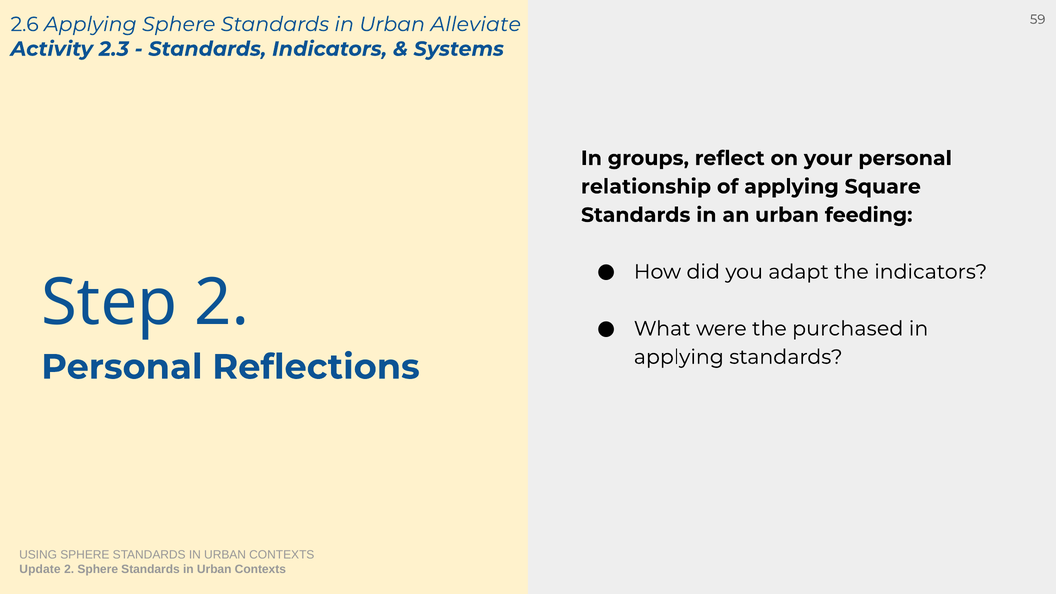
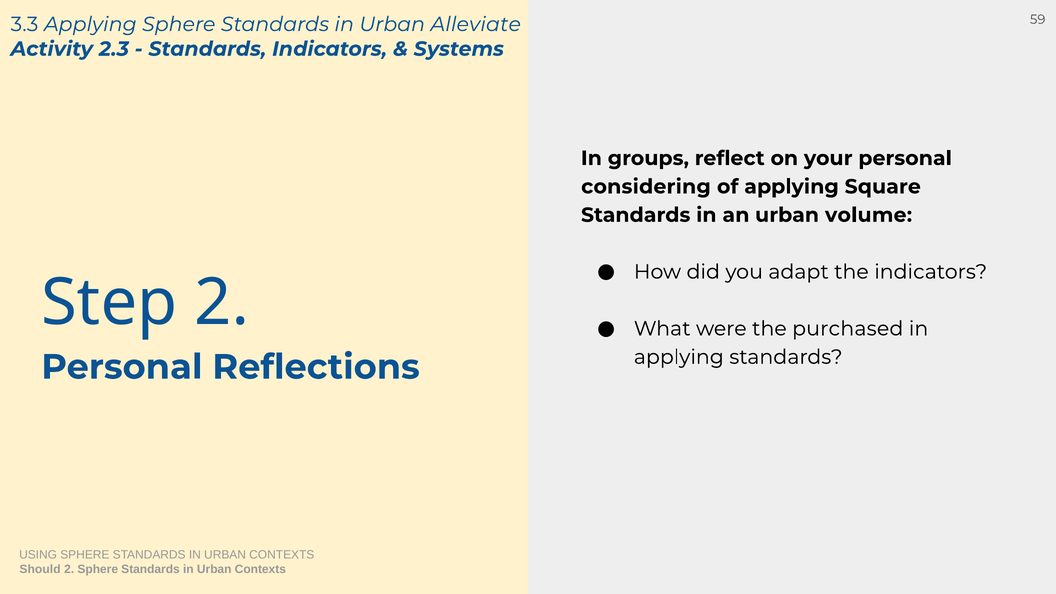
2.6: 2.6 -> 3.3
relationship: relationship -> considering
feeding: feeding -> volume
Update: Update -> Should
